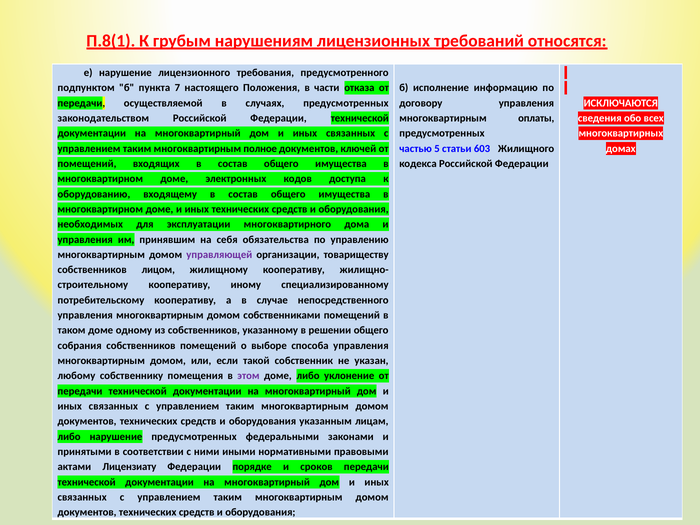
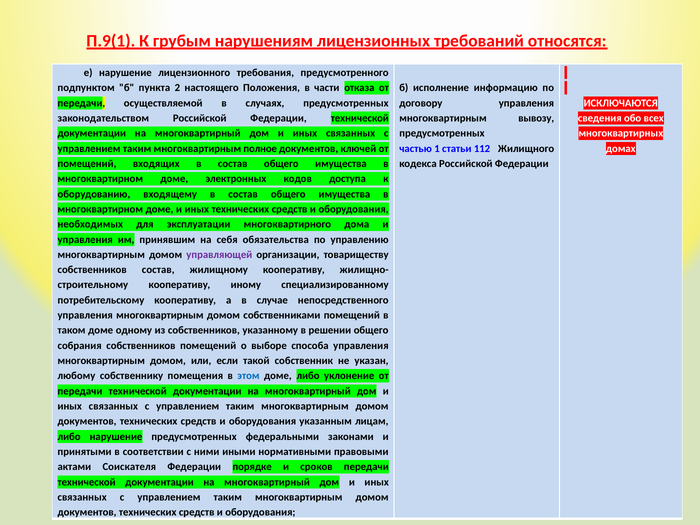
П.8(1: П.8(1 -> П.9(1
7: 7 -> 2
оплаты: оплаты -> вывозу
5: 5 -> 1
603: 603 -> 112
собственников лицом: лицом -> состав
этом colour: purple -> blue
Лицензиату: Лицензиату -> Соискателя
